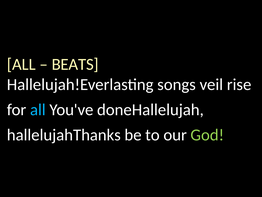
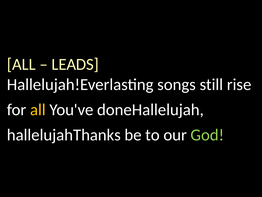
BEATS: BEATS -> LEADS
veil: veil -> still
all at (38, 109) colour: light blue -> yellow
